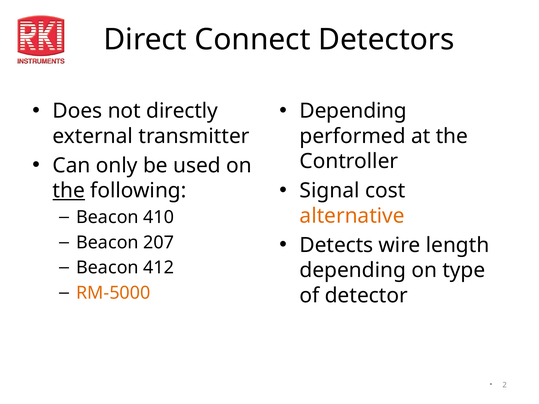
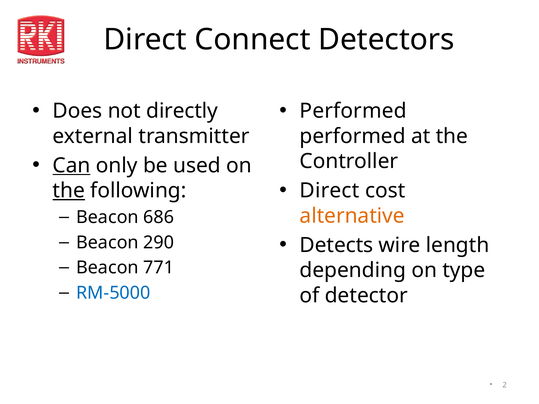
Depending at (353, 111): Depending -> Performed
Can underline: none -> present
Signal at (330, 191): Signal -> Direct
410: 410 -> 686
207: 207 -> 290
412: 412 -> 771
RM-5000 colour: orange -> blue
